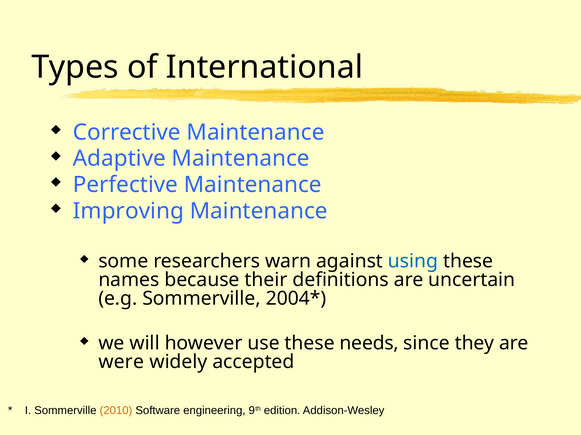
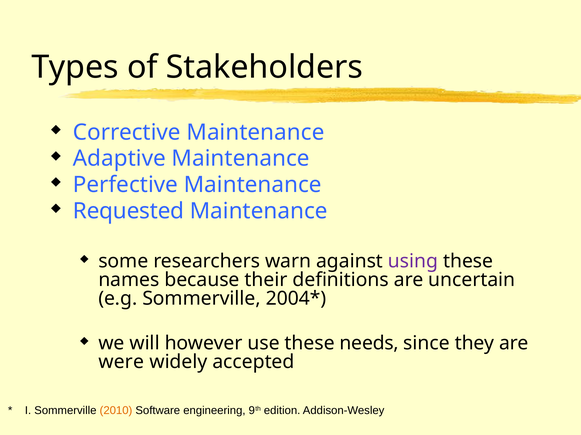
International: International -> Stakeholders
Improving: Improving -> Requested
using colour: blue -> purple
